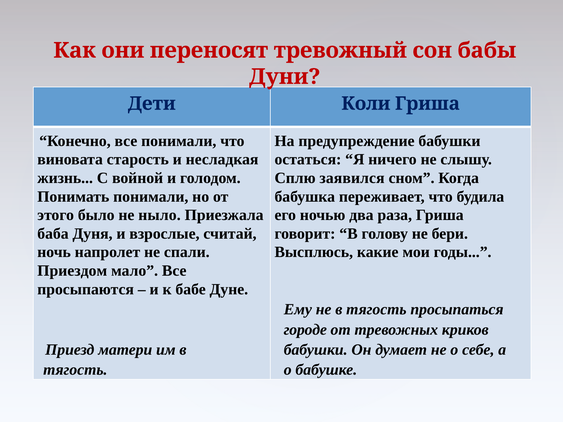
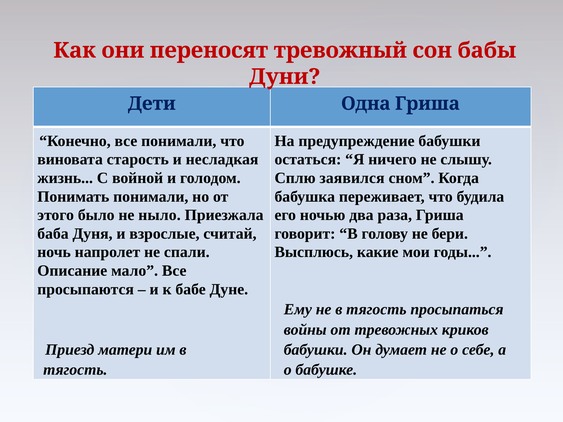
Коли: Коли -> Одна
Приездом: Приездом -> Описание
городе: городе -> войны
